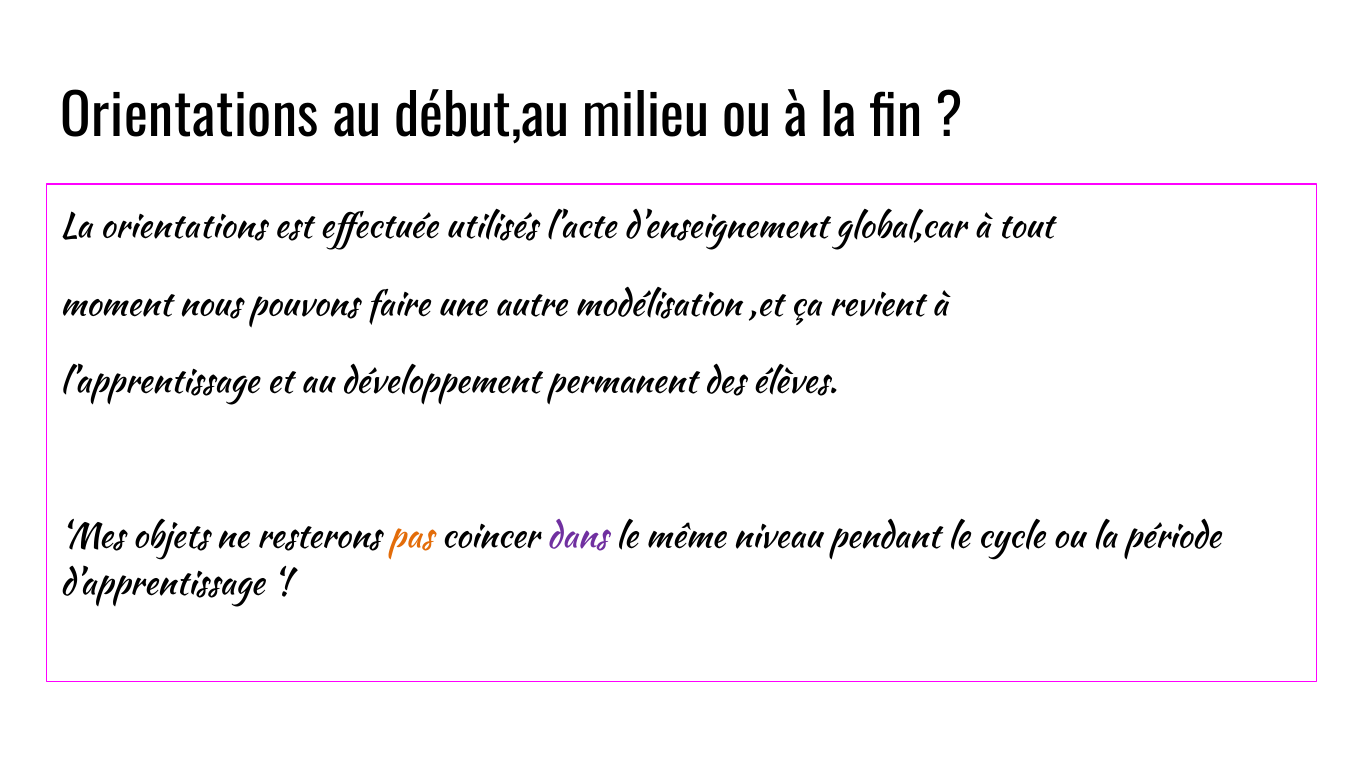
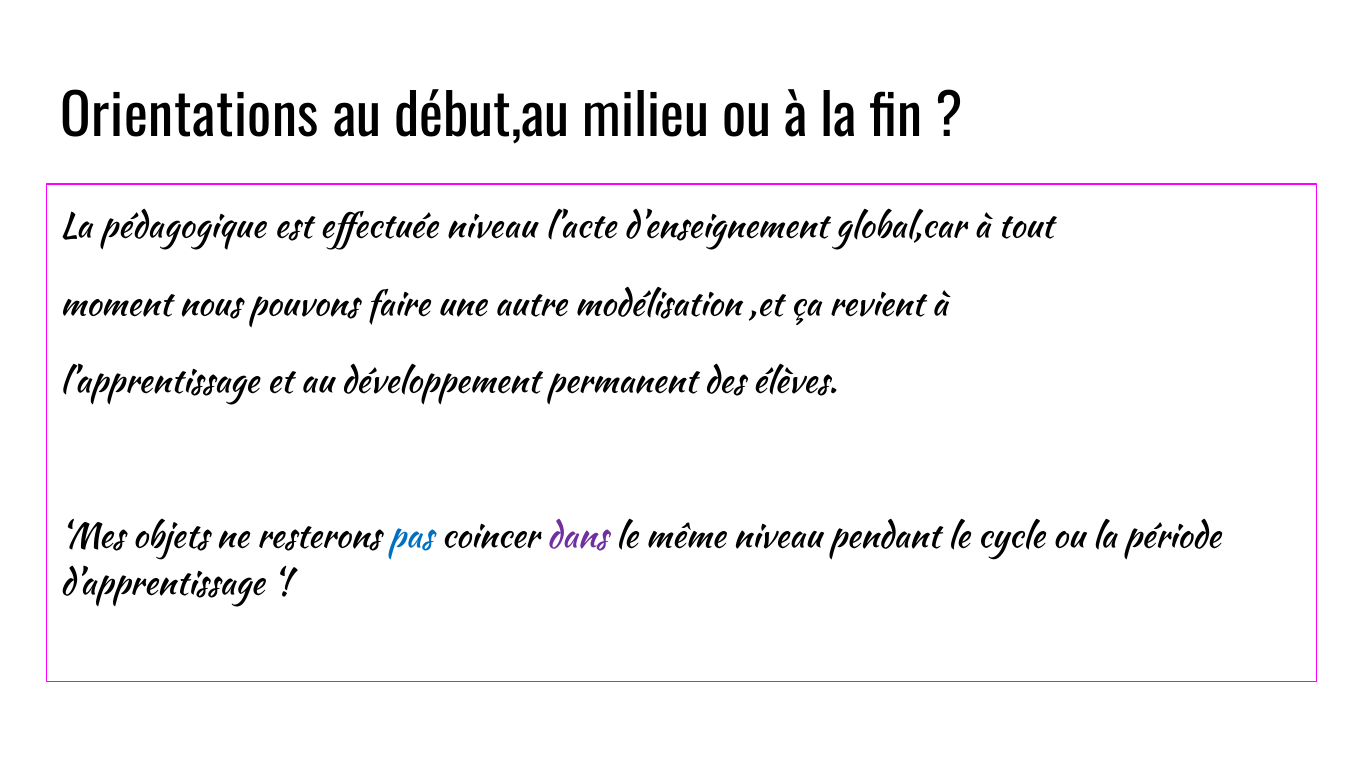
La orientations: orientations -> pédagogique
effectuée utilisés: utilisés -> niveau
pas colour: orange -> blue
